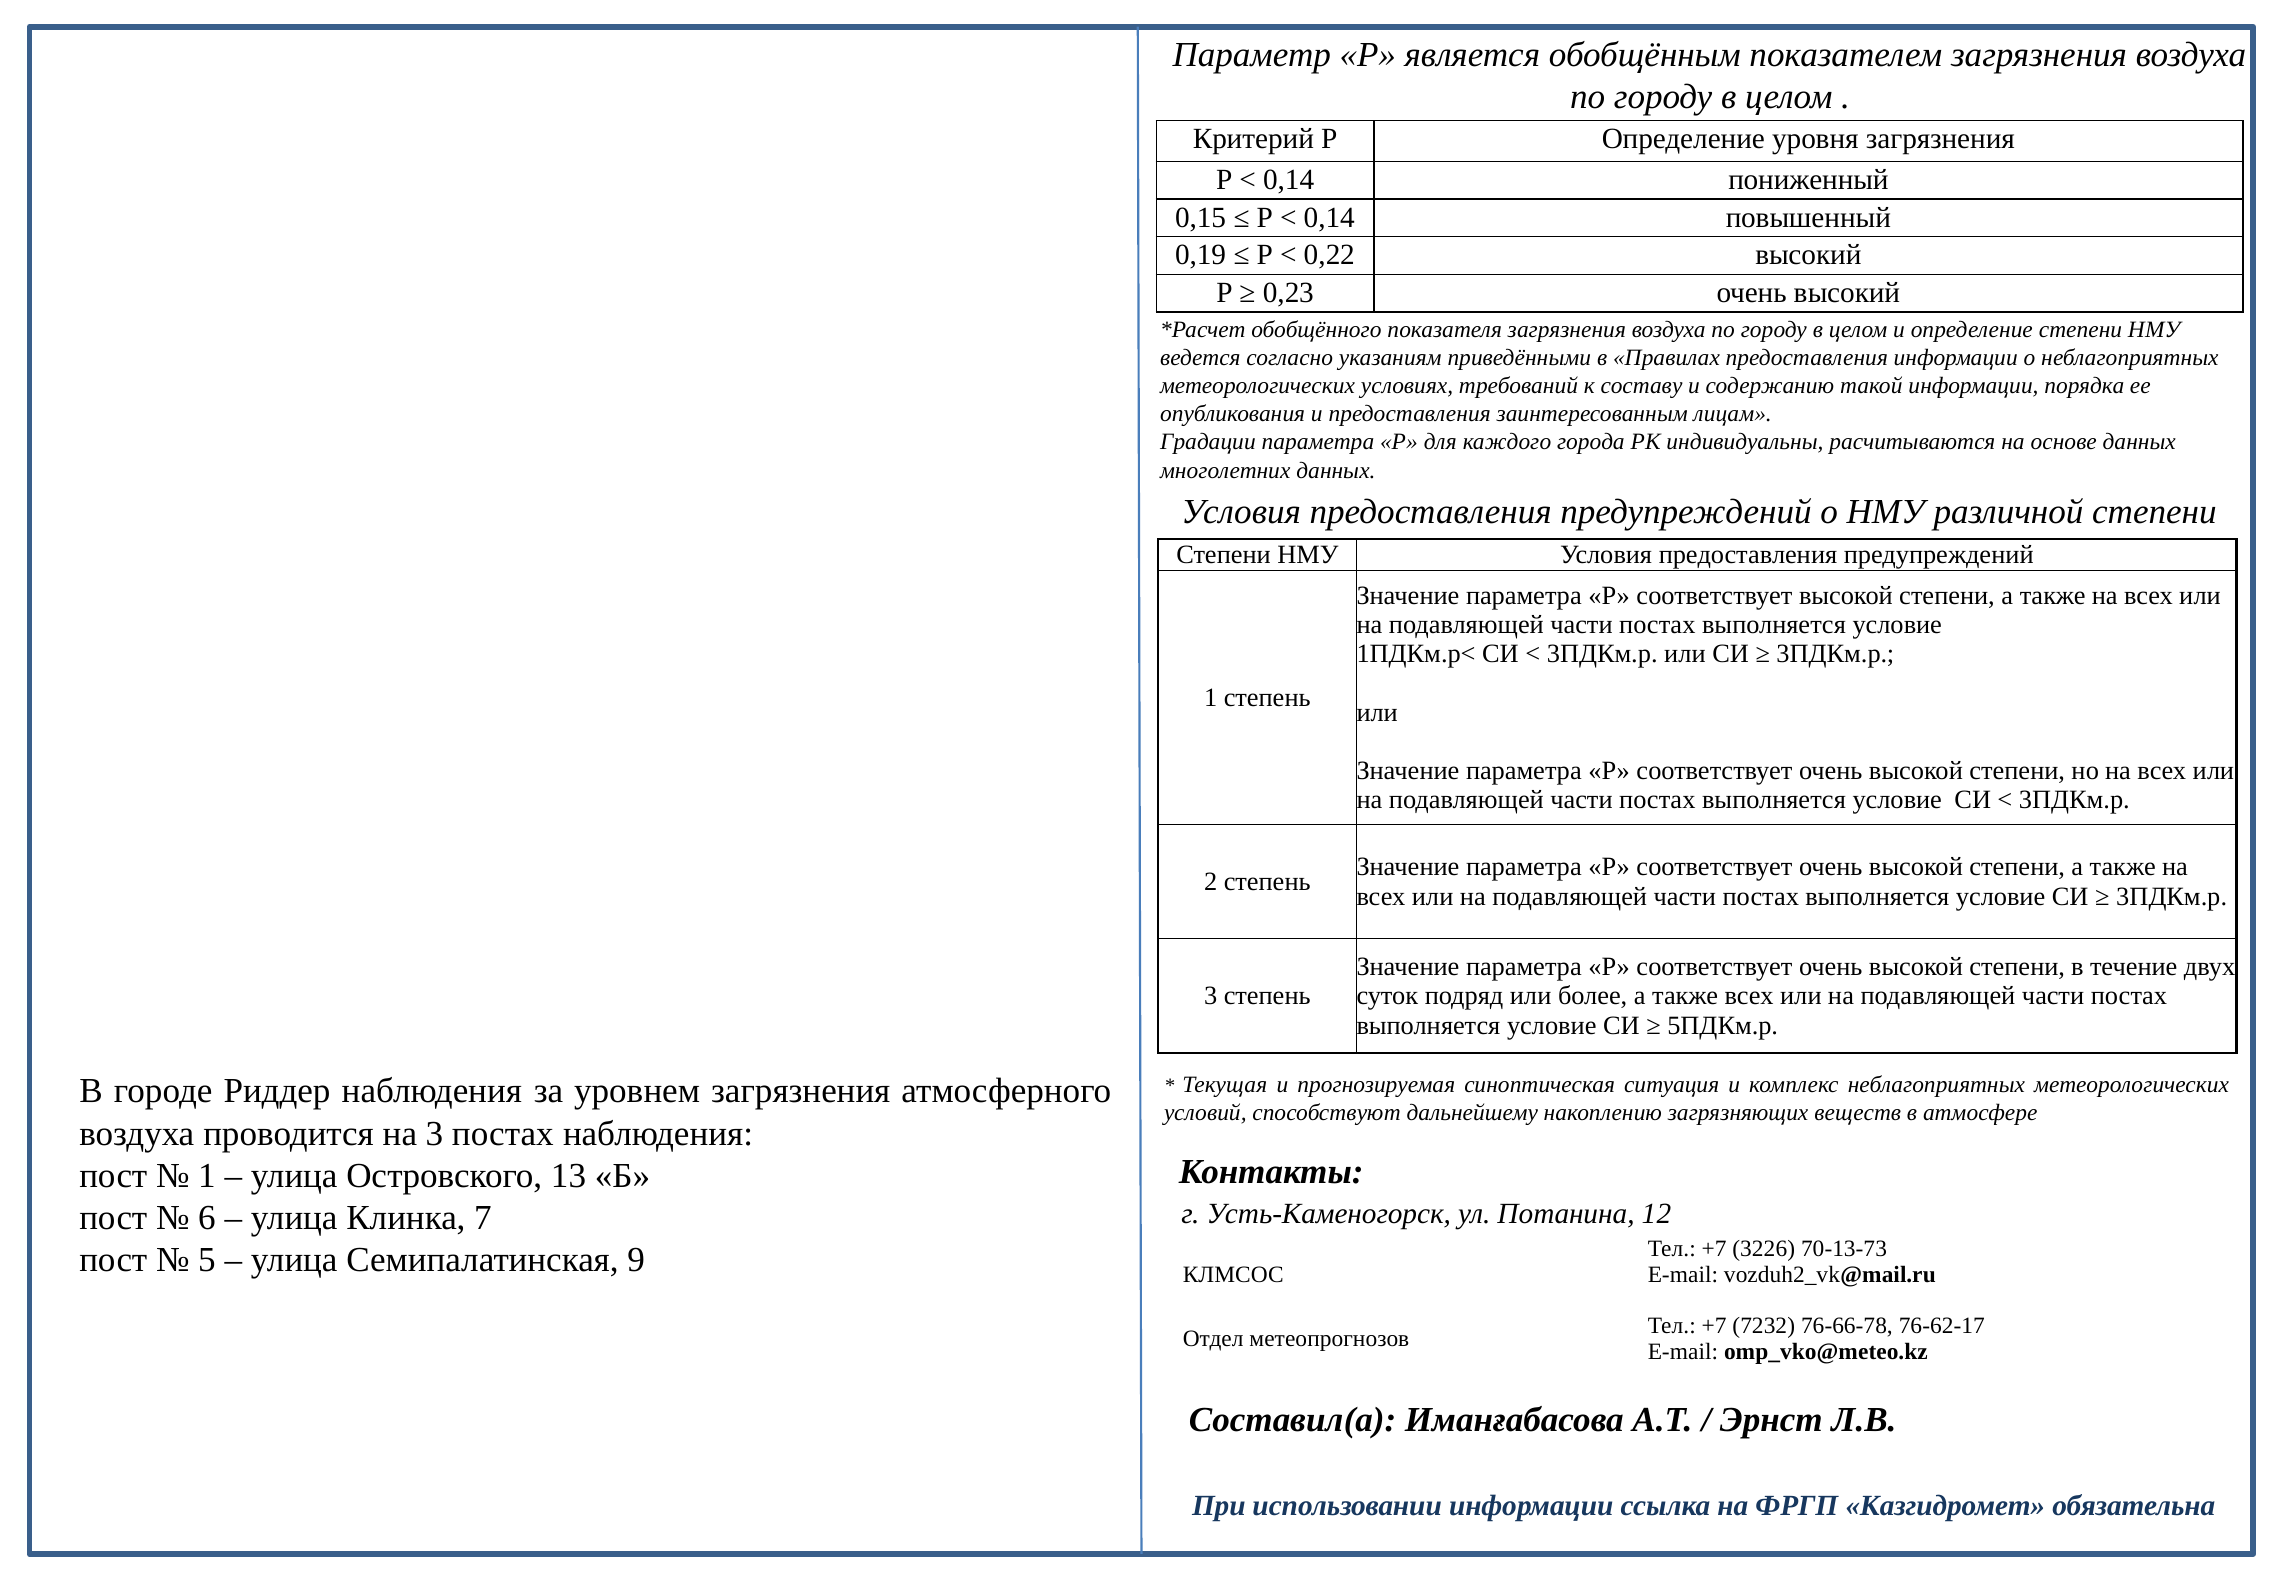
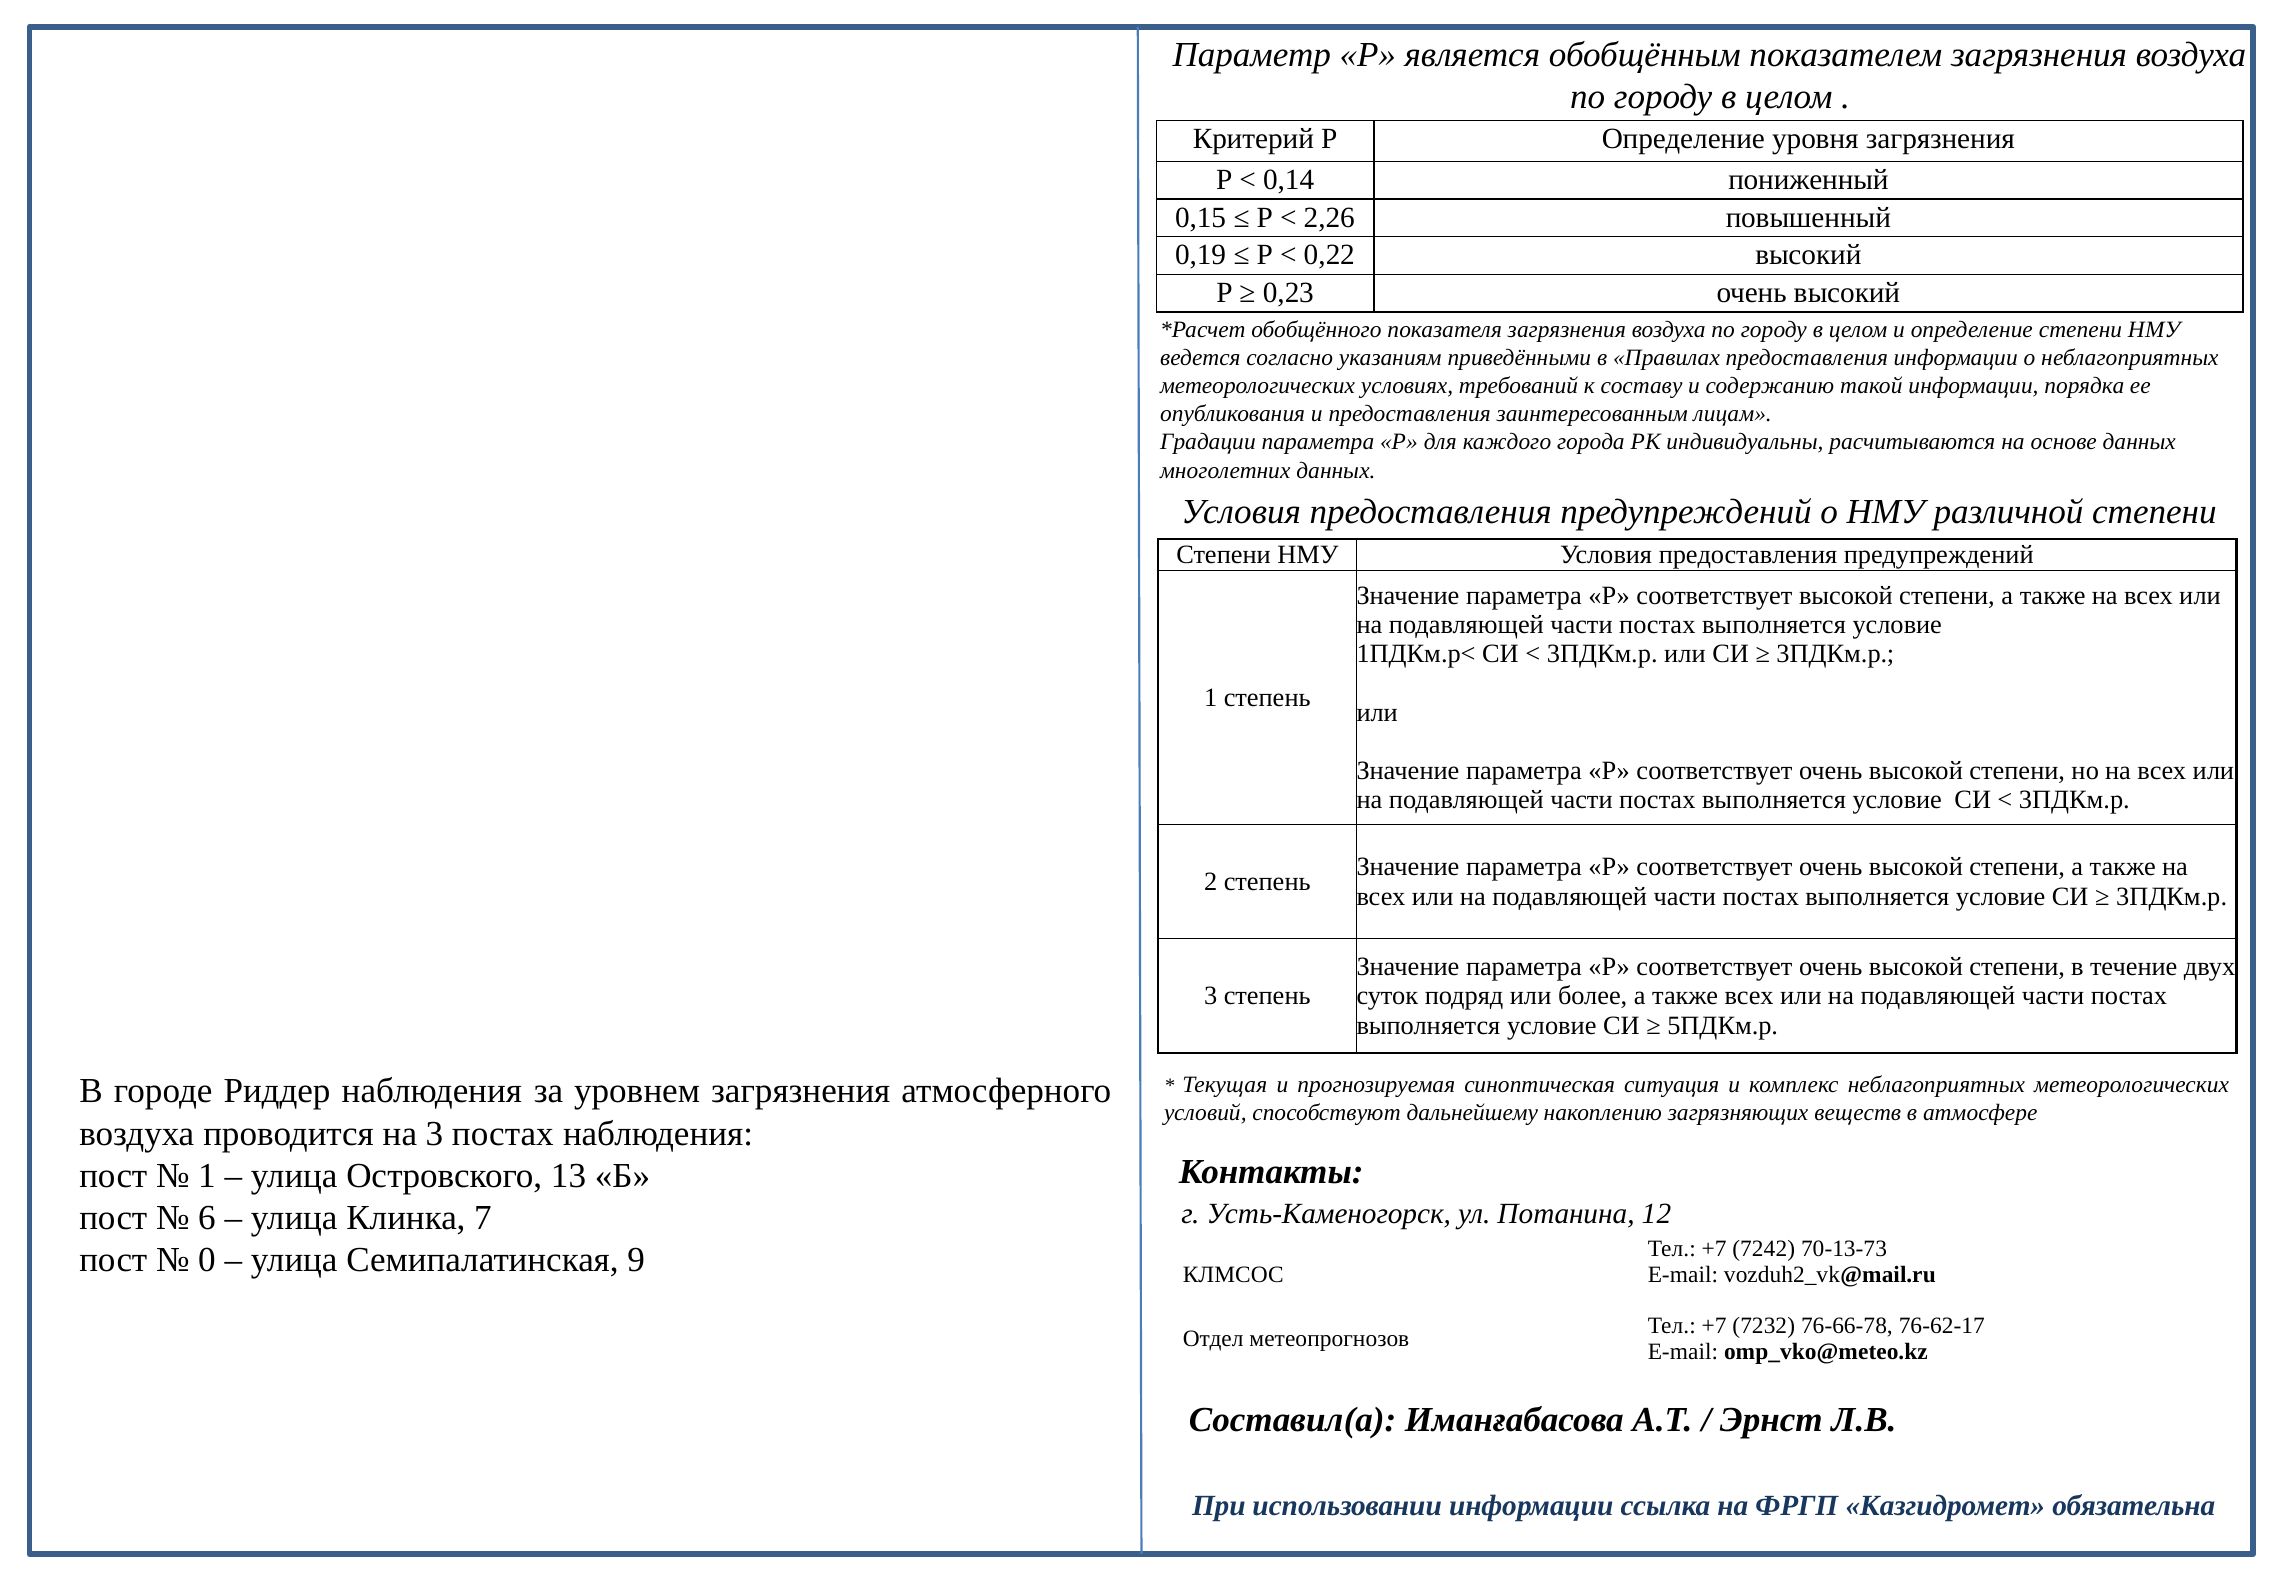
0,14 at (1329, 217): 0,14 -> 2,26
3226: 3226 -> 7242
5: 5 -> 0
